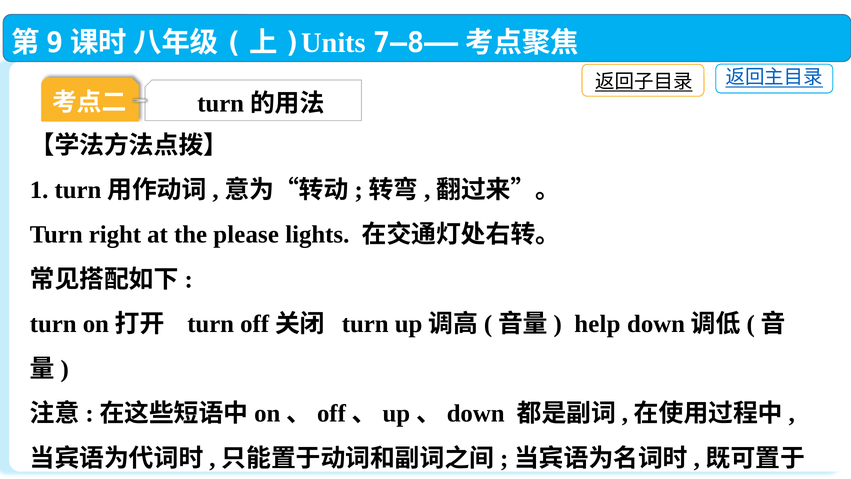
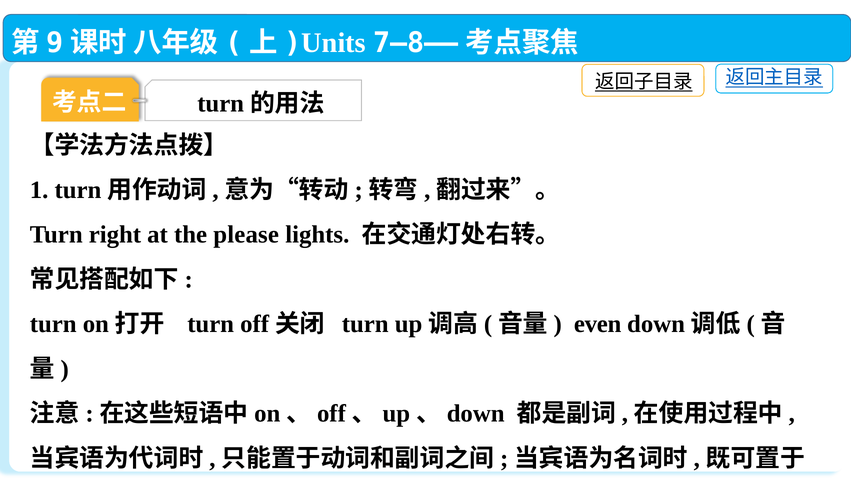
help: help -> even
